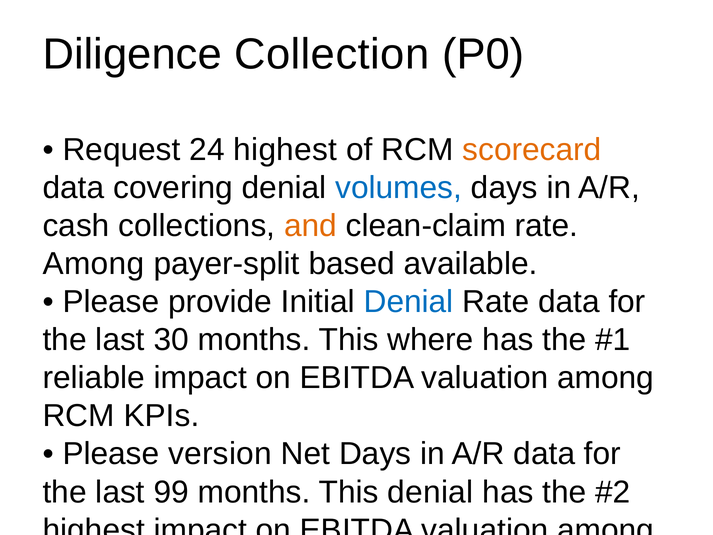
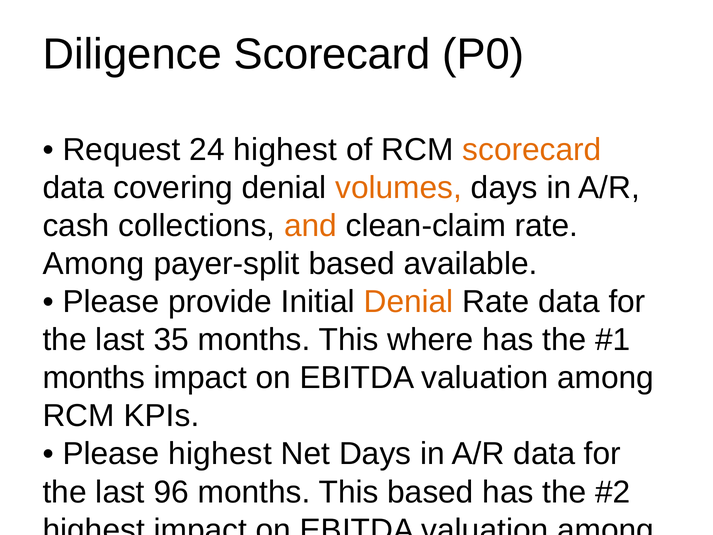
Diligence Collection: Collection -> Scorecard
volumes colour: blue -> orange
Denial at (409, 302) colour: blue -> orange
30: 30 -> 35
reliable at (94, 378): reliable -> months
Please version: version -> highest
99: 99 -> 96
This denial: denial -> based
